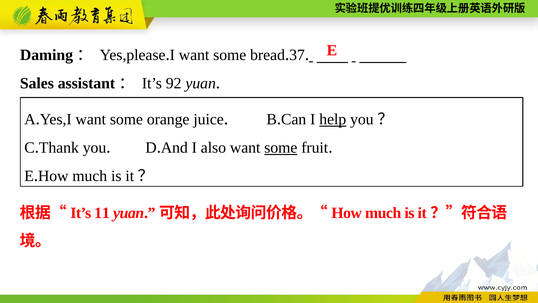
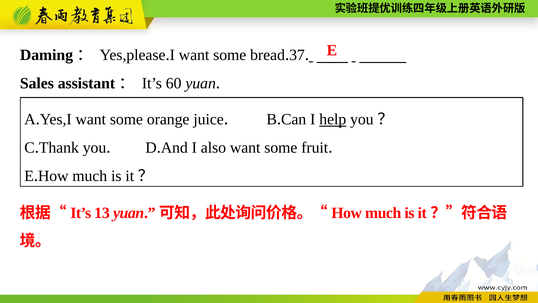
92: 92 -> 60
some at (281, 148) underline: present -> none
11: 11 -> 13
